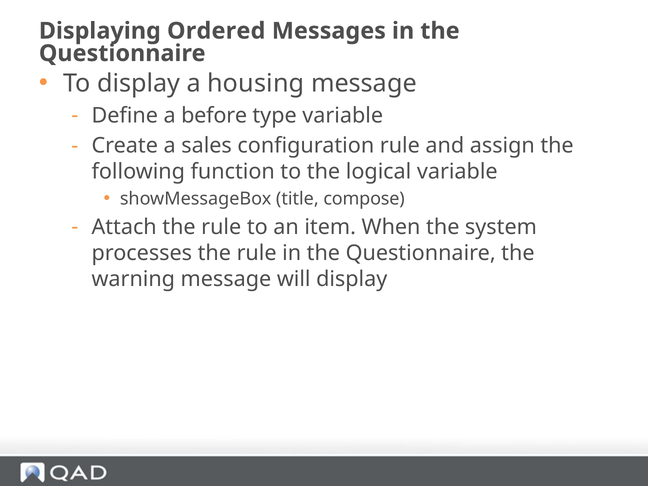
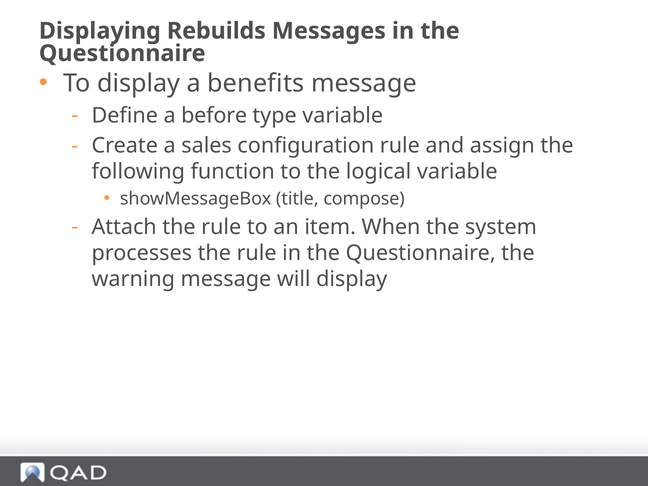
Ordered: Ordered -> Rebuilds
housing: housing -> benefits
